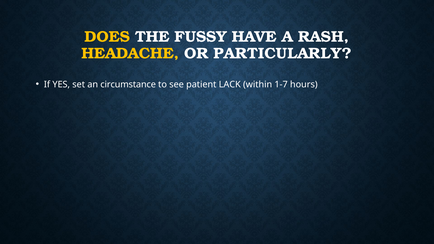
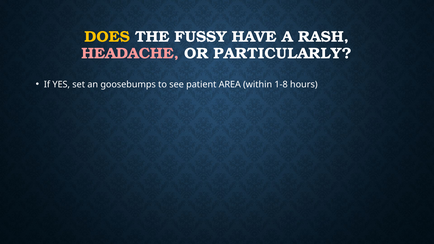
HEADACHE colour: yellow -> pink
circumstance: circumstance -> goosebumps
LACK: LACK -> AREA
1-7: 1-7 -> 1-8
